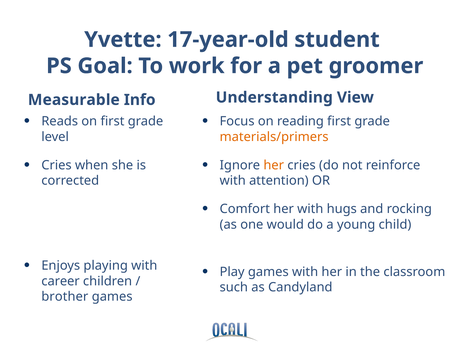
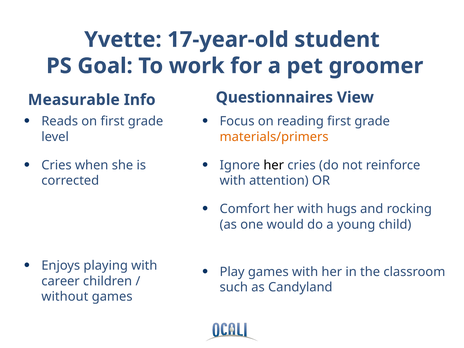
Understanding: Understanding -> Questionnaires
her at (274, 165) colour: orange -> black
brother: brother -> without
